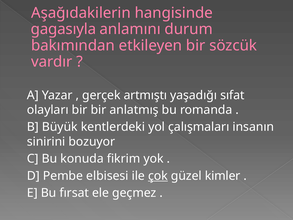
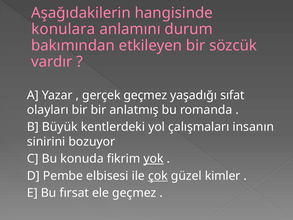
gagasıyla: gagasıyla -> konulara
gerçek artmıştı: artmıştı -> geçmez
yok underline: none -> present
